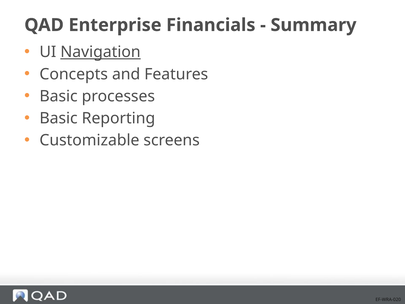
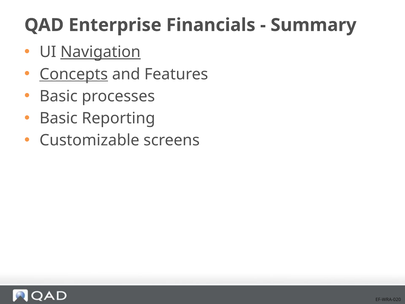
Concepts underline: none -> present
